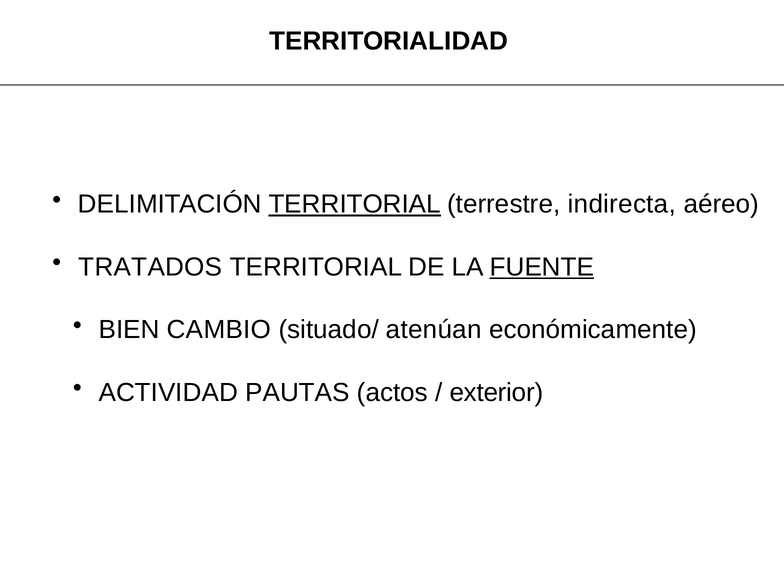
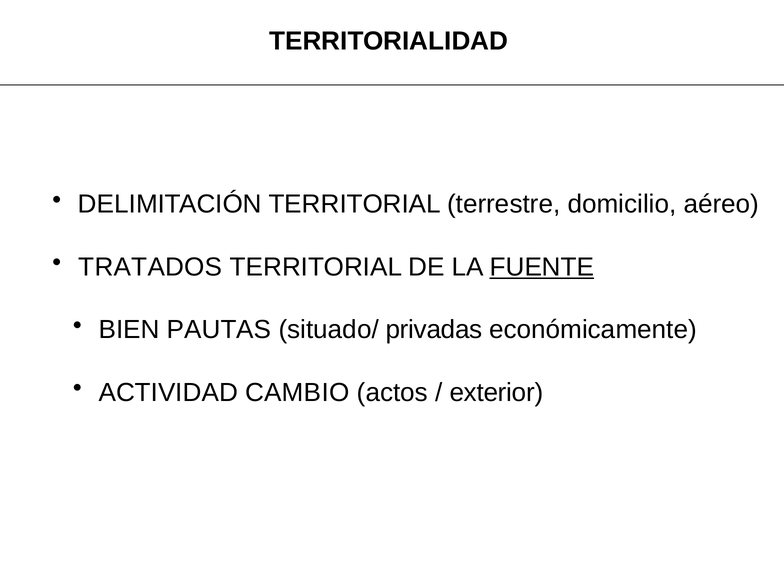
TERRITORIAL at (355, 204) underline: present -> none
indirecta: indirecta -> domicilio
CAMBIO: CAMBIO -> PAUTAS
atenúan: atenúan -> privadas
PAUTAS: PAUTAS -> CAMBIO
